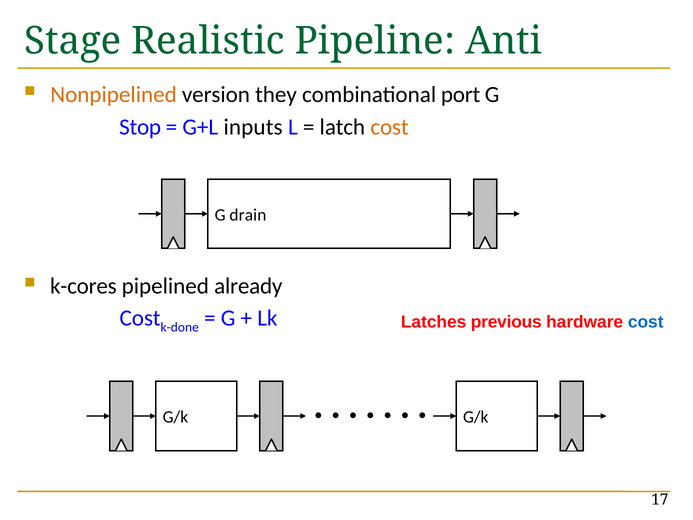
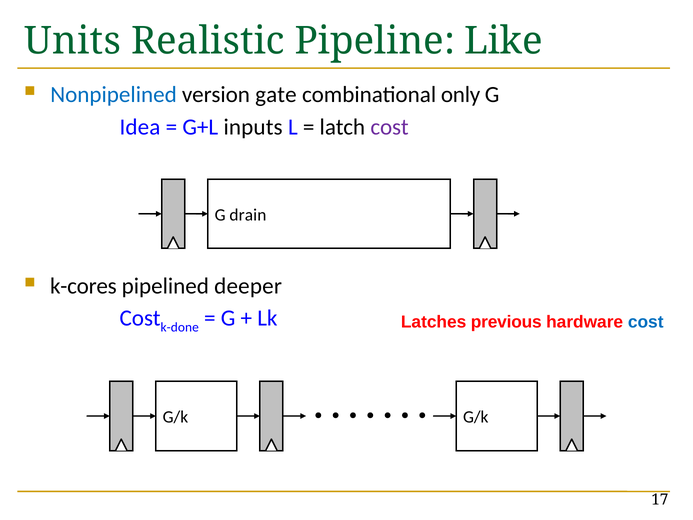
Stage: Stage -> Units
Anti: Anti -> Like
Nonpipelined colour: orange -> blue
they: they -> gate
port: port -> only
Stop: Stop -> Idea
cost at (390, 127) colour: orange -> purple
already: already -> deeper
